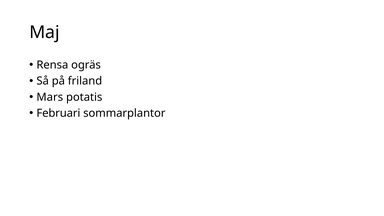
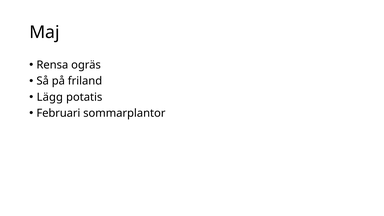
Mars: Mars -> Lägg
